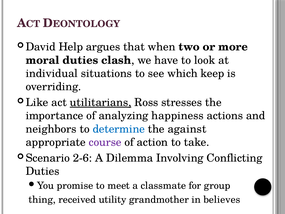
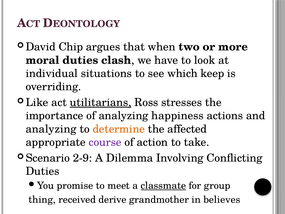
Help: Help -> Chip
neighbors at (51, 129): neighbors -> analyzing
determine colour: blue -> orange
against: against -> affected
2-6: 2-6 -> 2-9
classmate underline: none -> present
utility: utility -> derive
